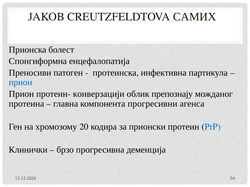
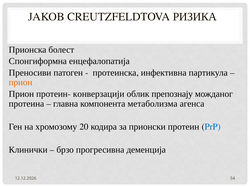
САМИХ: САМИХ -> РИЗИКА
прион colour: blue -> orange
прогресивни: прогресивни -> метаболизма
